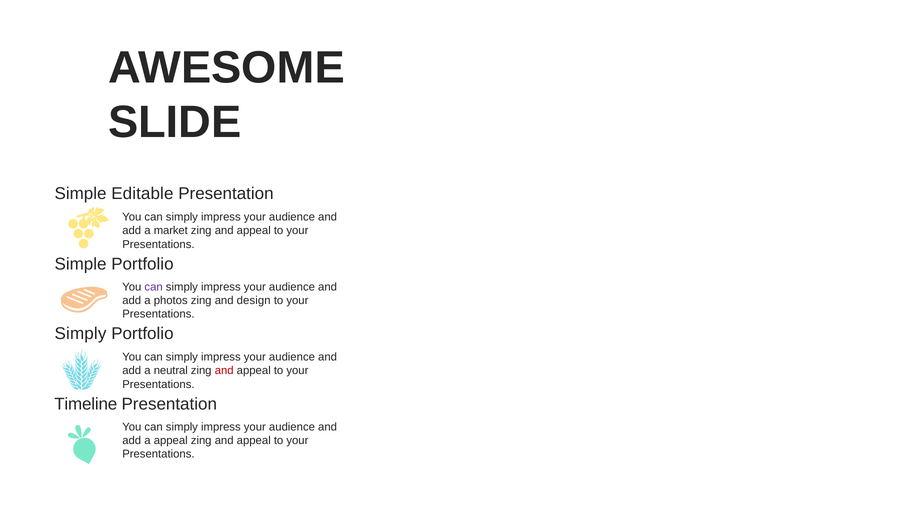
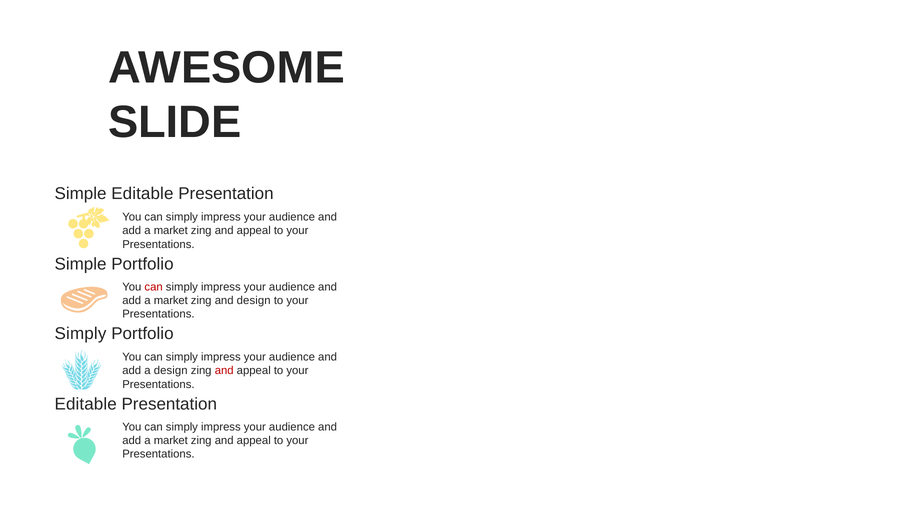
can at (154, 287) colour: purple -> red
photos at (171, 301): photos -> market
a neutral: neutral -> design
Timeline at (86, 404): Timeline -> Editable
appeal at (171, 441): appeal -> market
